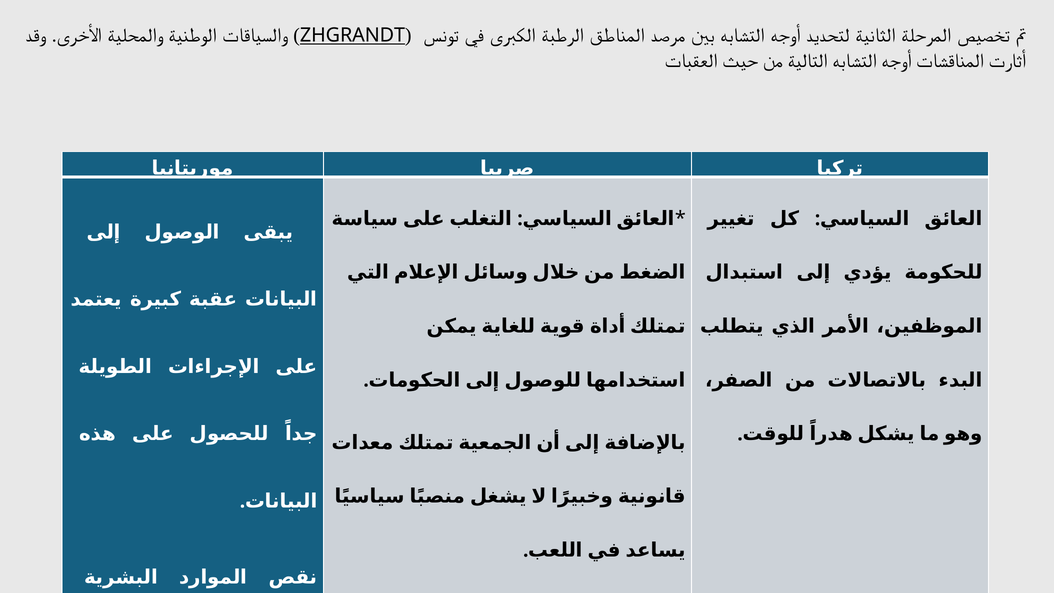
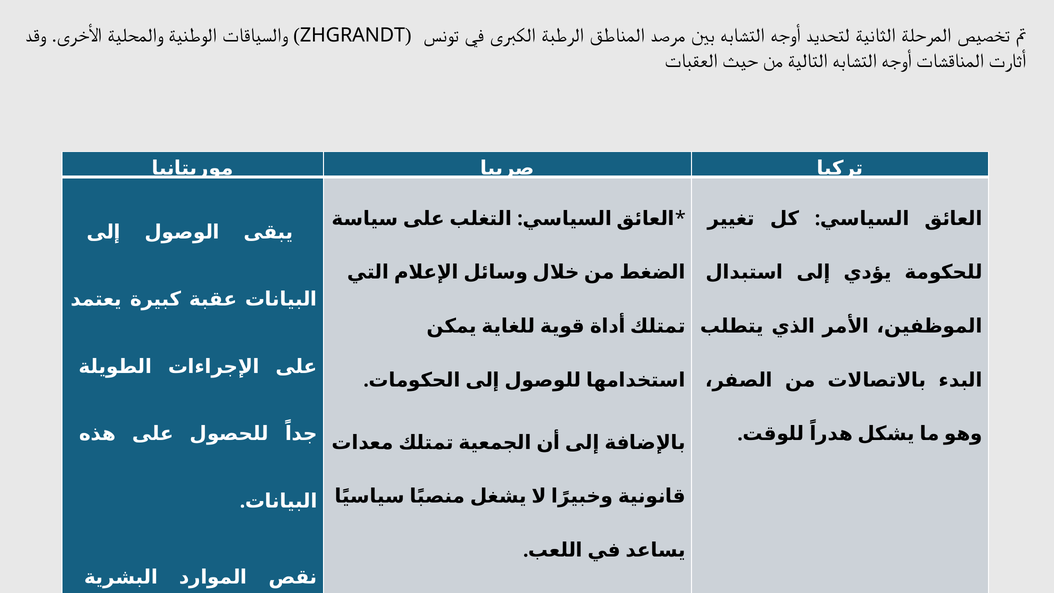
ZHGRANDT underline: present -> none
